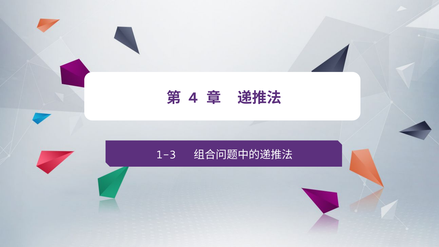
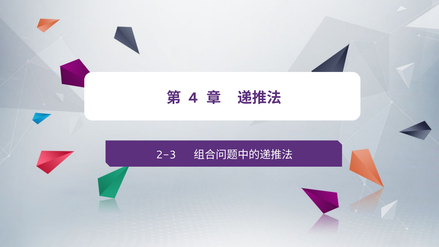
1-3: 1-3 -> 2-3
